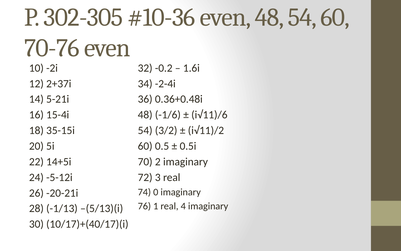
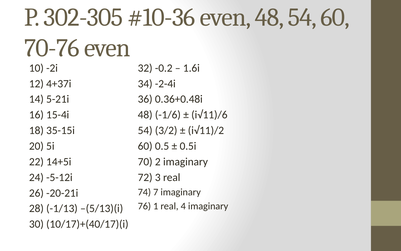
2+37i: 2+37i -> 4+37i
0: 0 -> 7
